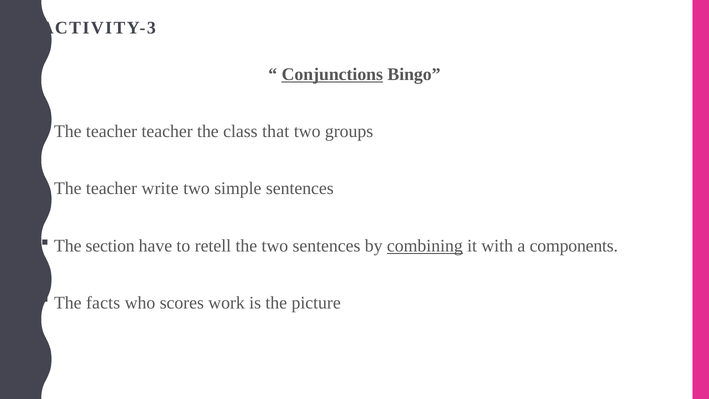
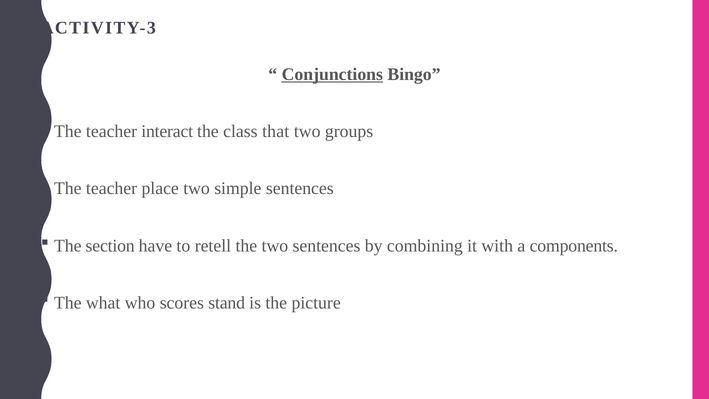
teacher teacher: teacher -> interact
write: write -> place
combining underline: present -> none
facts: facts -> what
work: work -> stand
